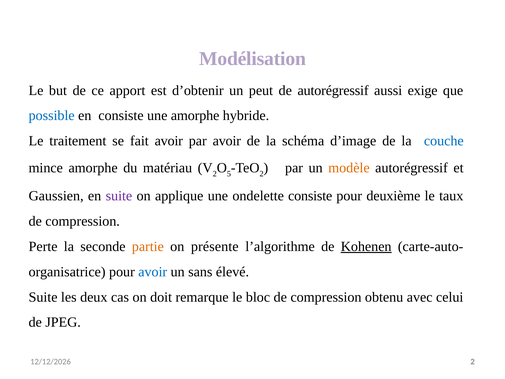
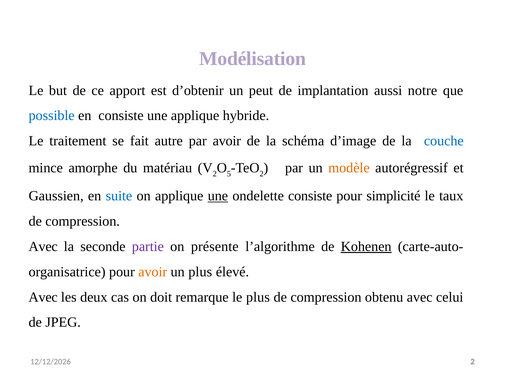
de autorégressif: autorégressif -> implantation
exige: exige -> notre
une amorphe: amorphe -> applique
fait avoir: avoir -> autre
suite at (119, 196) colour: purple -> blue
une at (218, 196) underline: none -> present
deuxième: deuxième -> simplicité
Perte at (43, 246): Perte -> Avec
partie colour: orange -> purple
avoir at (153, 272) colour: blue -> orange
un sans: sans -> plus
Suite at (43, 297): Suite -> Avec
le bloc: bloc -> plus
